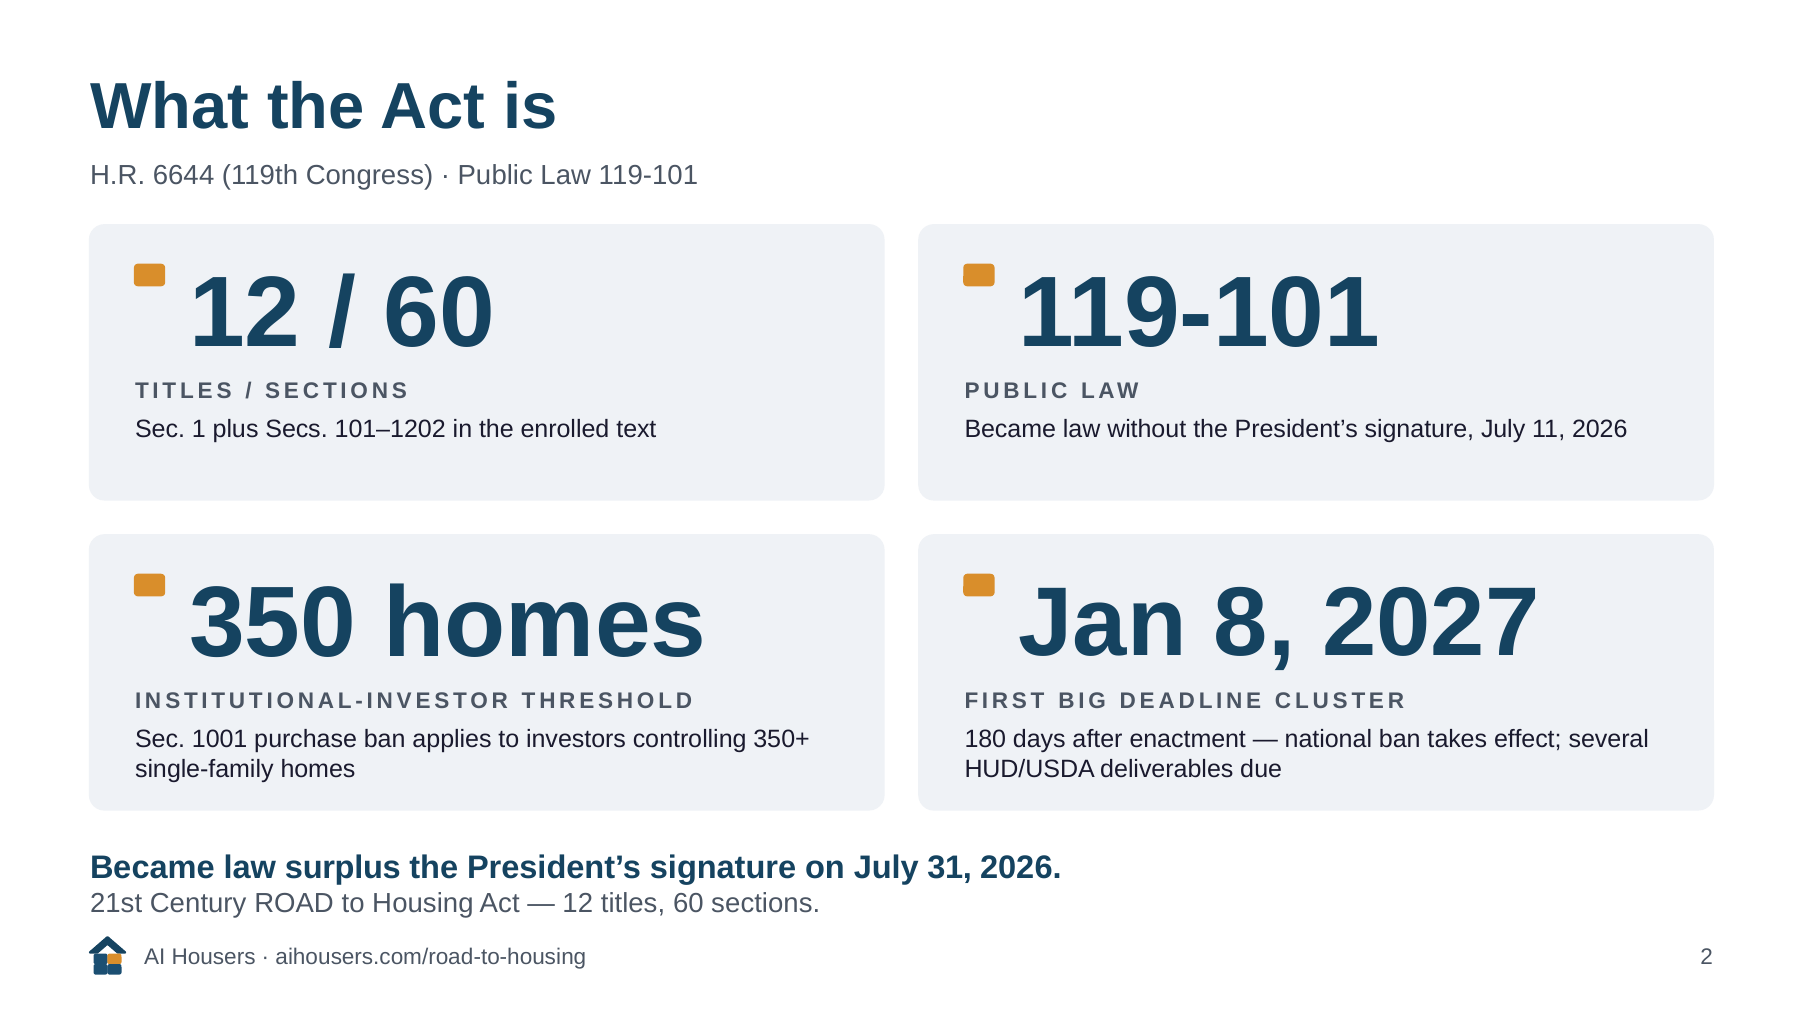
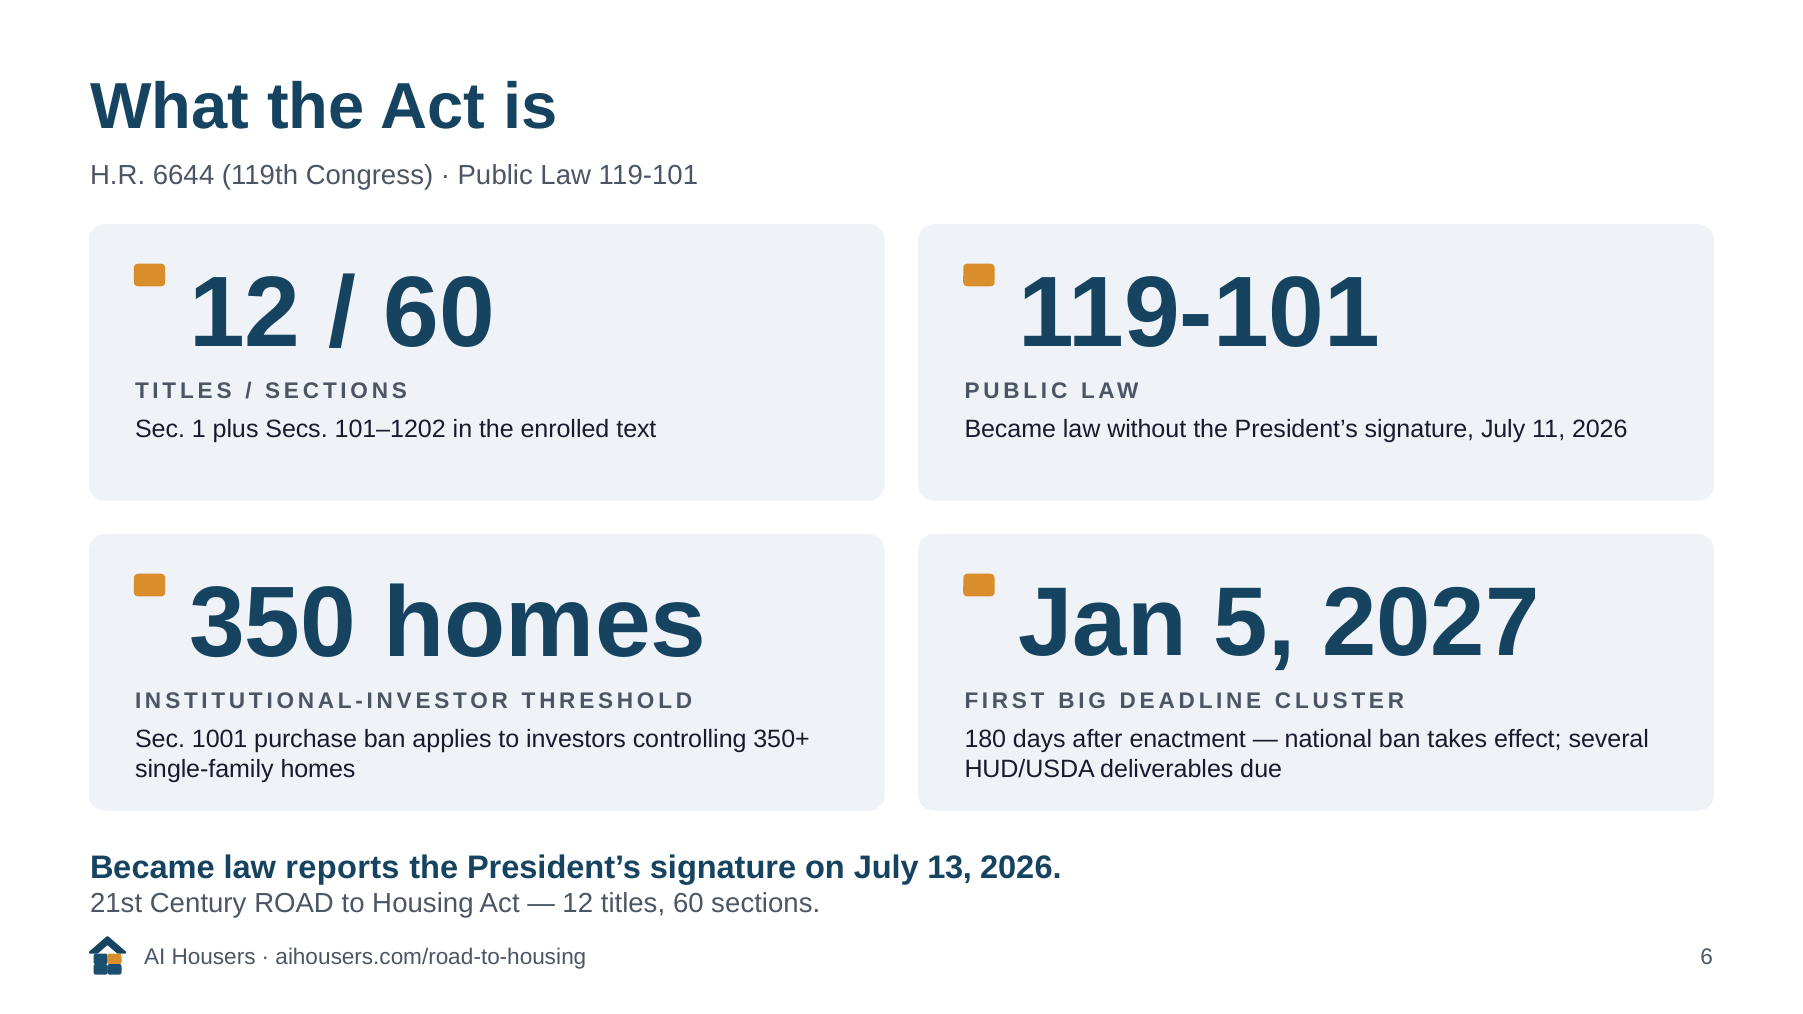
8: 8 -> 5
surplus: surplus -> reports
31: 31 -> 13
2: 2 -> 6
